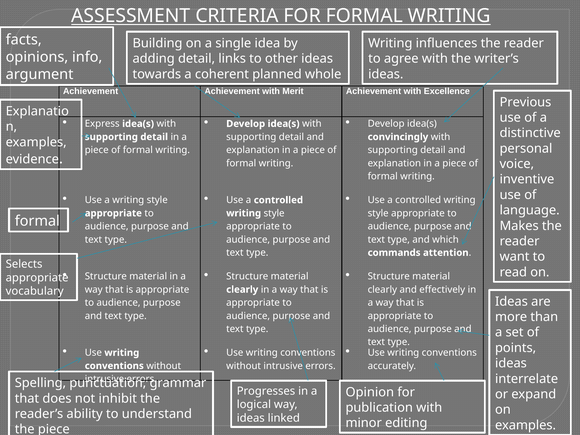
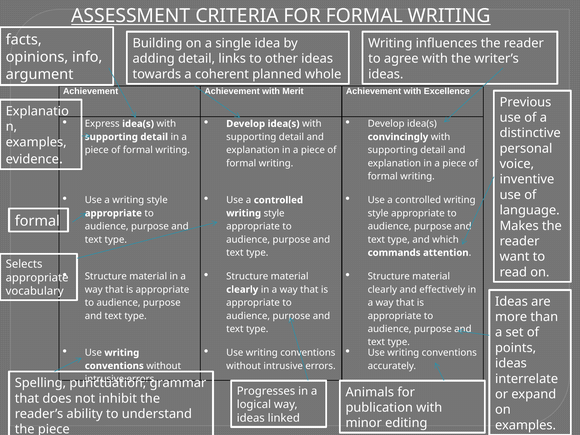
Opinion: Opinion -> Animals
